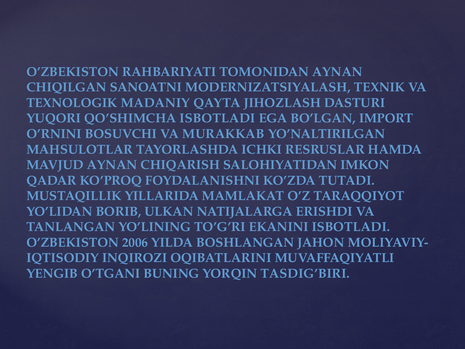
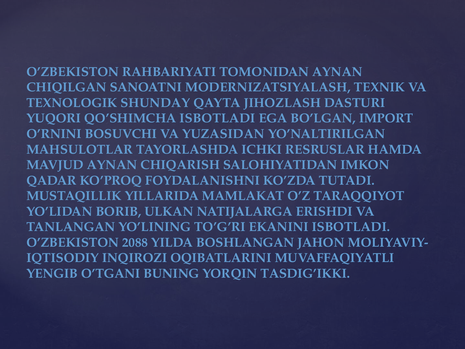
MADANIY: MADANIY -> SHUNDAY
MURAKKAB: MURAKKAB -> YUZASIDAN
2006: 2006 -> 2088
TASDIG’BIRI: TASDIG’BIRI -> TASDIG’IKKI
